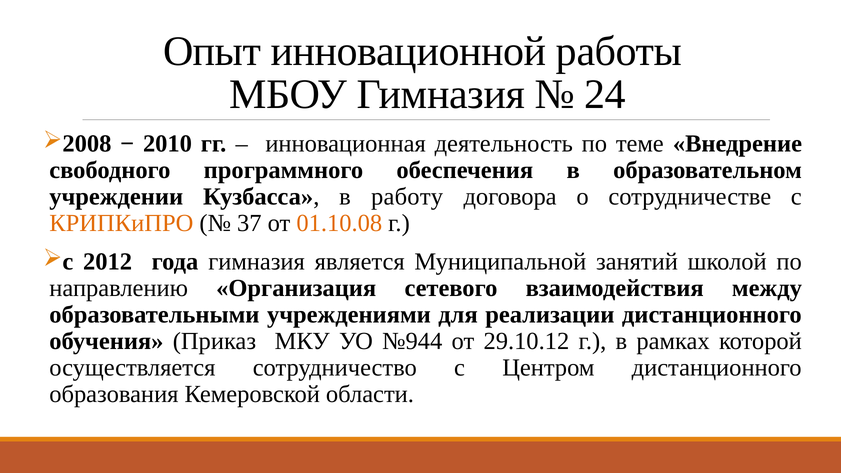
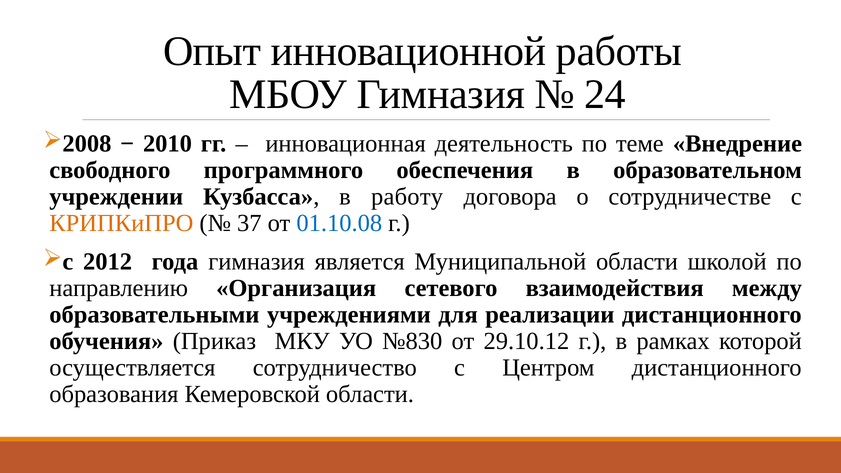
01.10.08 colour: orange -> blue
Муниципальной занятий: занятий -> области
№944: №944 -> №830
